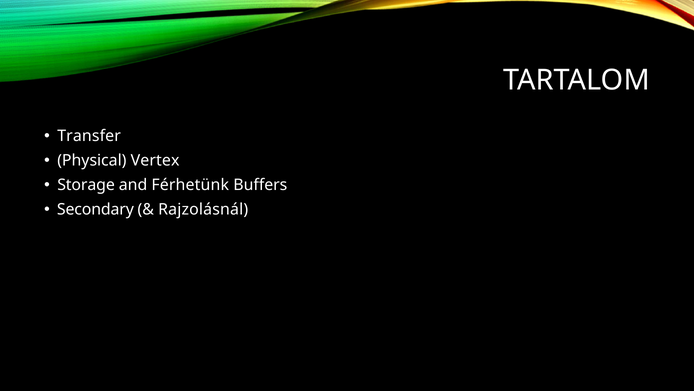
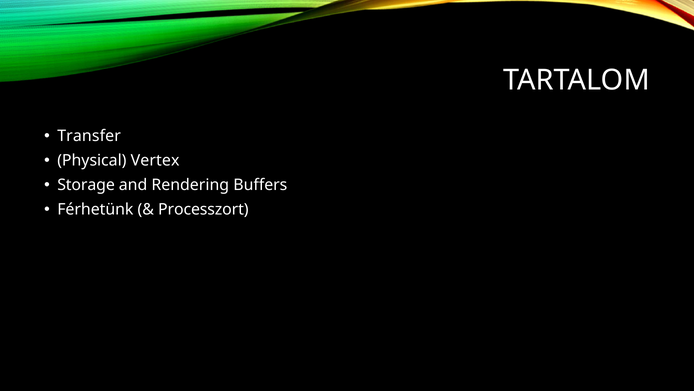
Férhetünk: Férhetünk -> Rendering
Secondary: Secondary -> Férhetünk
Rajzolásnál: Rajzolásnál -> Processzort
